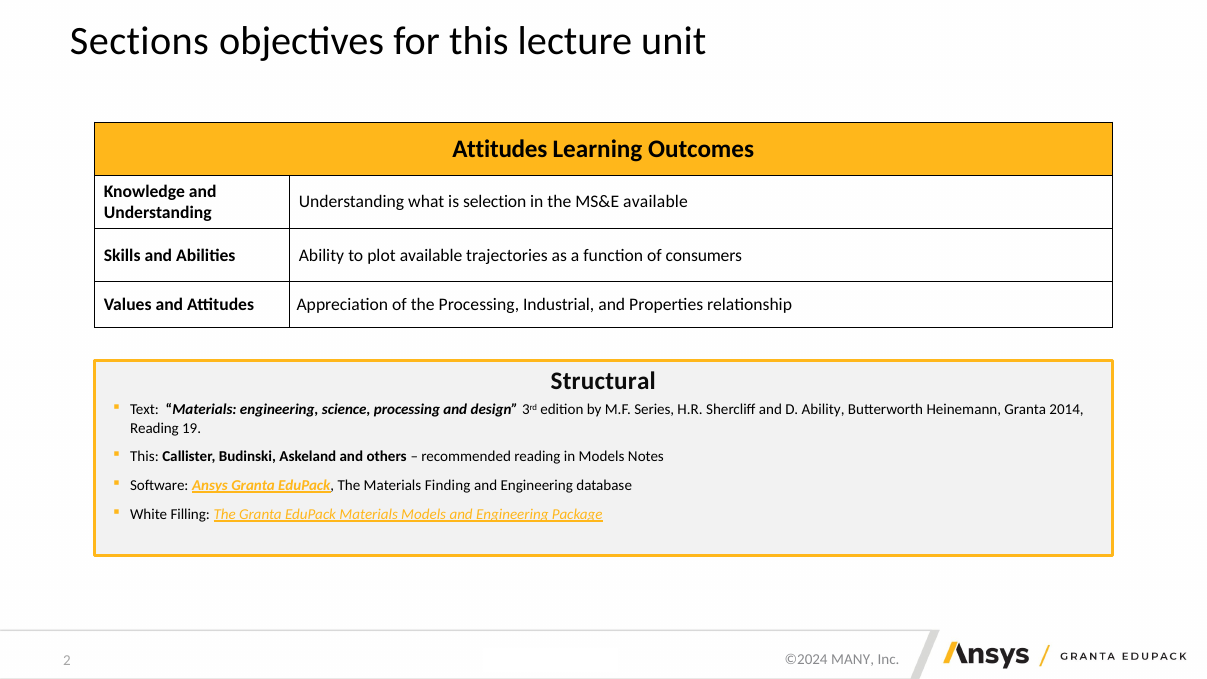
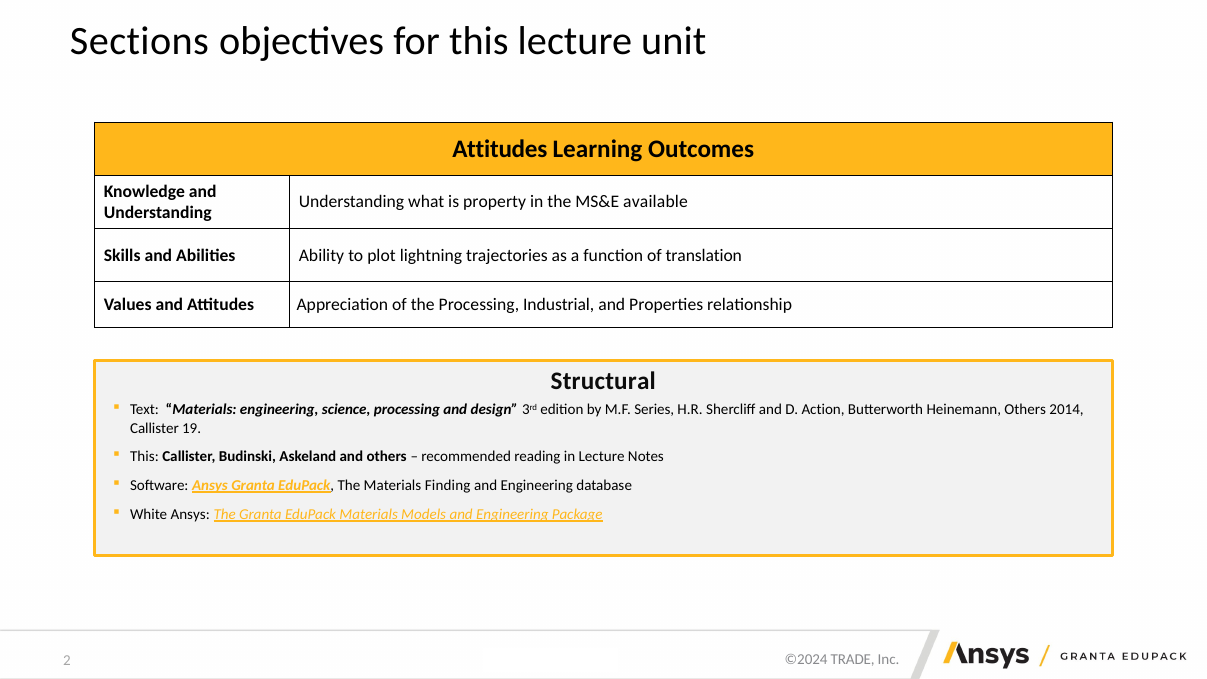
selection: selection -> property
plot available: available -> lightning
consumers: consumers -> translation
D Ability: Ability -> Action
Heinemann Granta: Granta -> Others
Reading at (154, 428): Reading -> Callister
in Models: Models -> Lecture
White Filling: Filling -> Ansys
MANY: MANY -> TRADE
